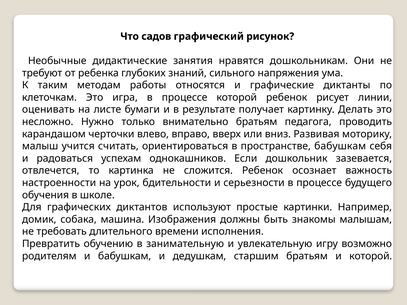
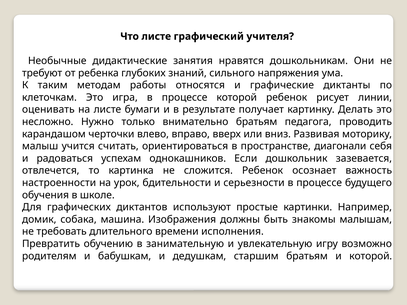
Что садов: садов -> листе
рисунок: рисунок -> учителя
пространстве бабушкам: бабушкам -> диагонали
